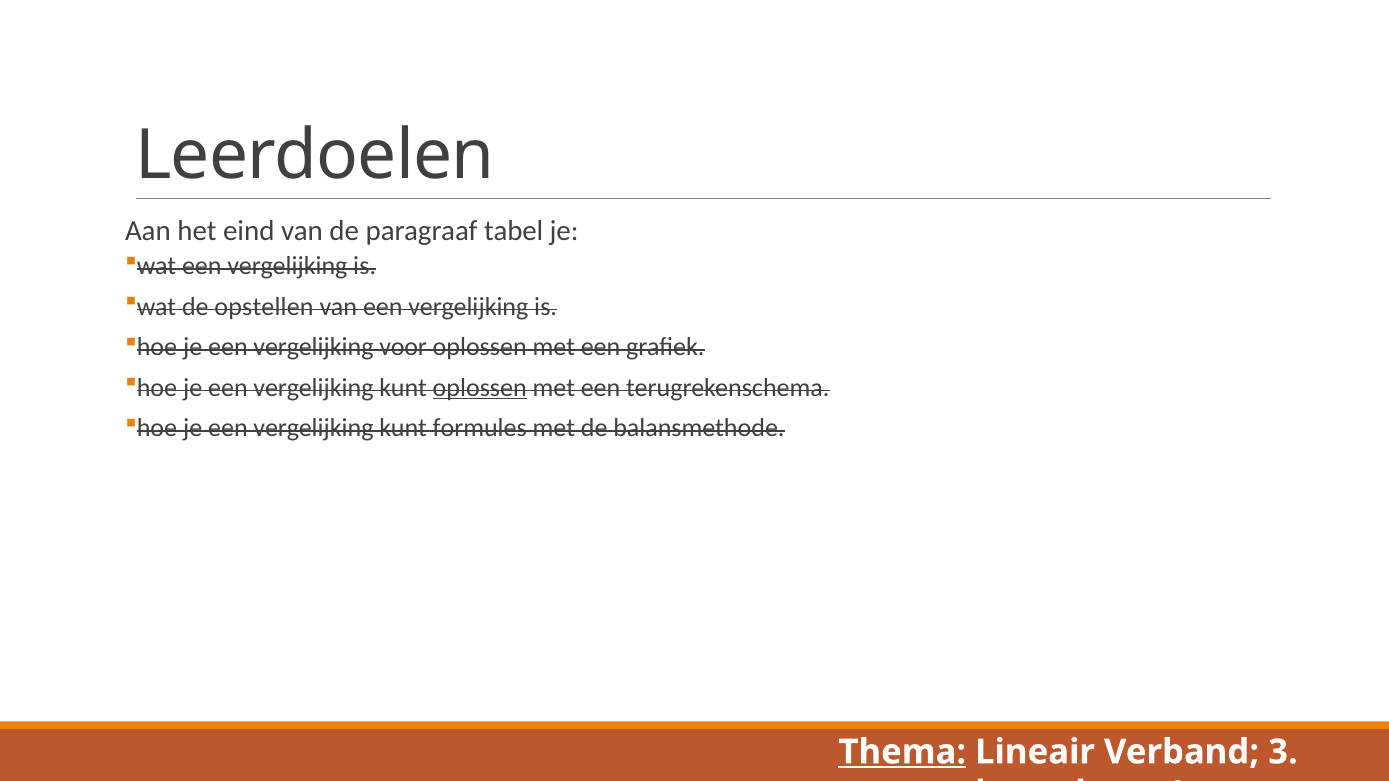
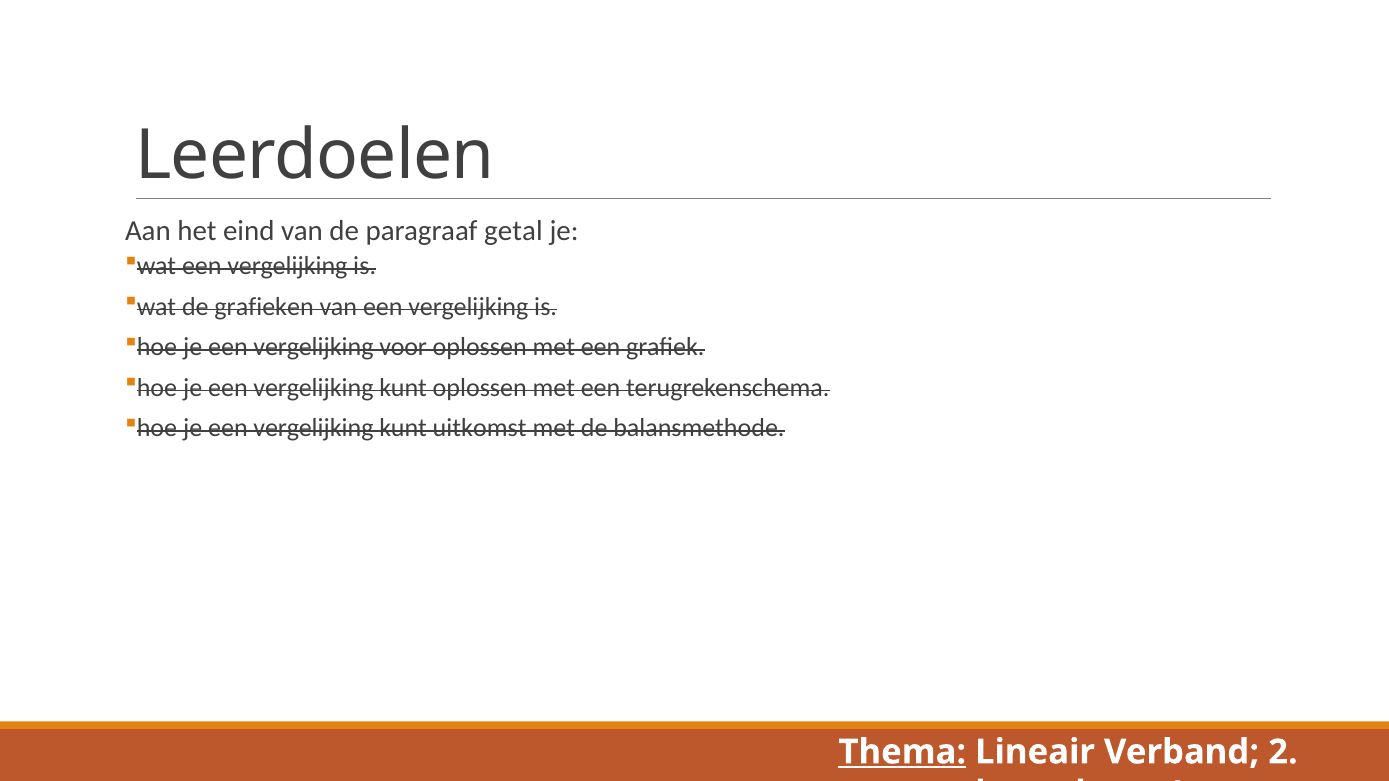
tabel: tabel -> getal
opstellen: opstellen -> grafieken
oplossen at (480, 388) underline: present -> none
formules: formules -> uitkomst
3: 3 -> 2
